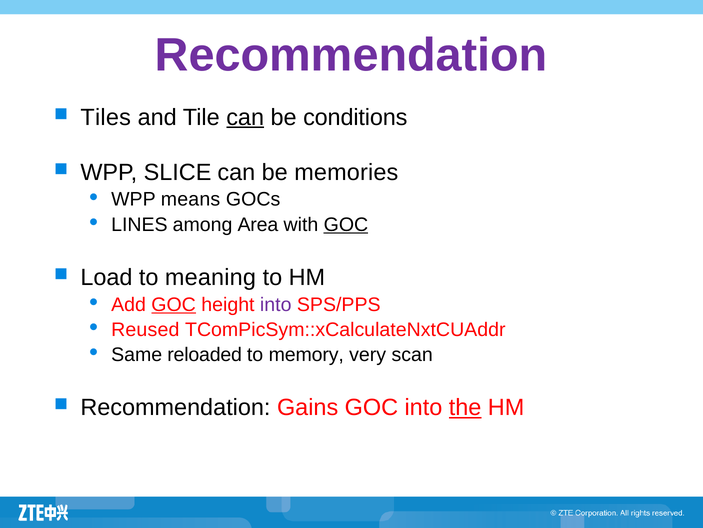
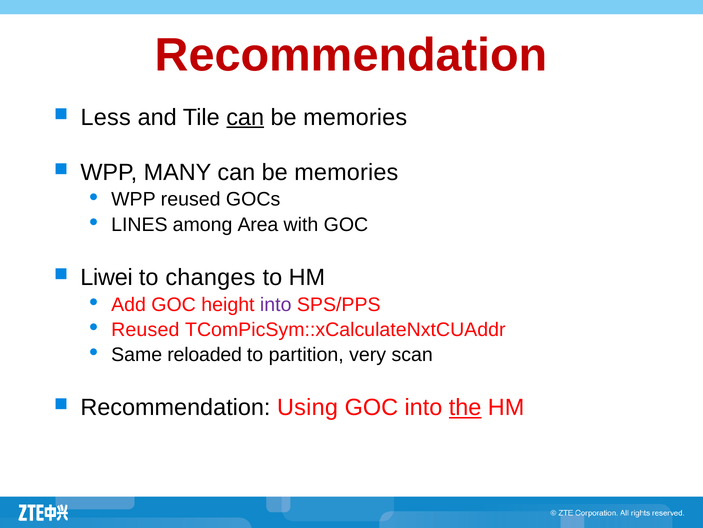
Recommendation at (351, 55) colour: purple -> red
Tiles: Tiles -> Less
conditions at (355, 117): conditions -> memories
SLICE: SLICE -> MANY
WPP means: means -> reused
GOC at (346, 224) underline: present -> none
Load: Load -> Liwei
meaning: meaning -> changes
GOC at (174, 304) underline: present -> none
memory: memory -> partition
Gains: Gains -> Using
